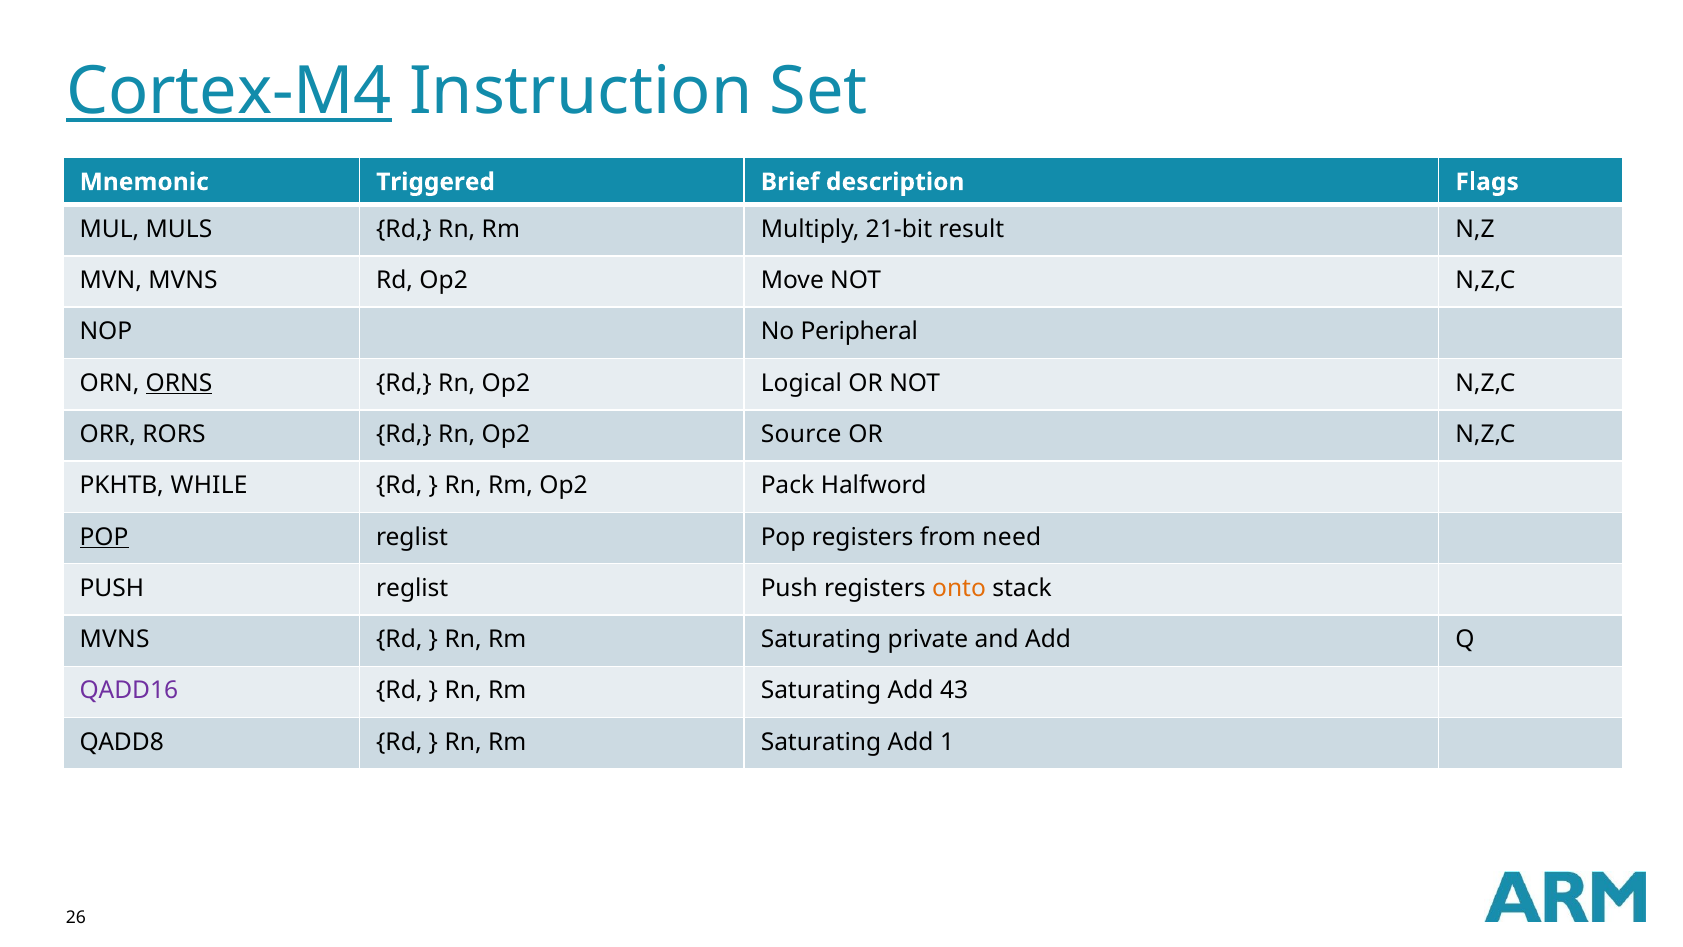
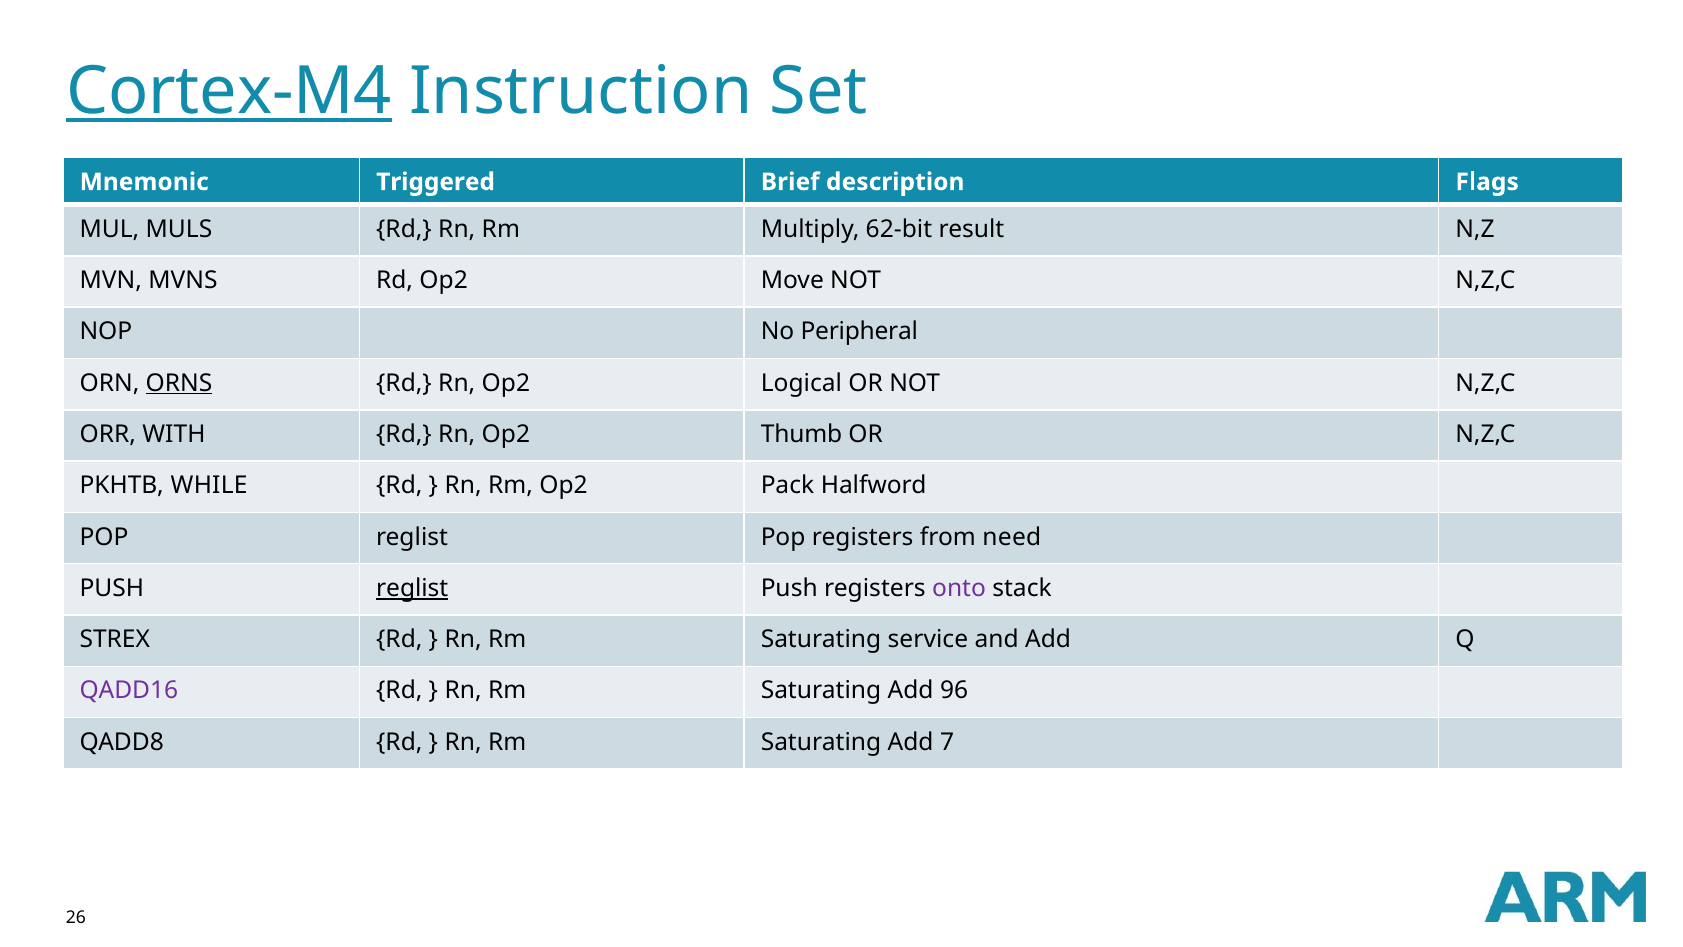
21-bit: 21-bit -> 62-bit
RORS: RORS -> WITH
Source: Source -> Thumb
POP at (104, 537) underline: present -> none
reglist at (412, 588) underline: none -> present
onto colour: orange -> purple
MVNS at (115, 640): MVNS -> STREX
private: private -> service
43: 43 -> 96
1: 1 -> 7
